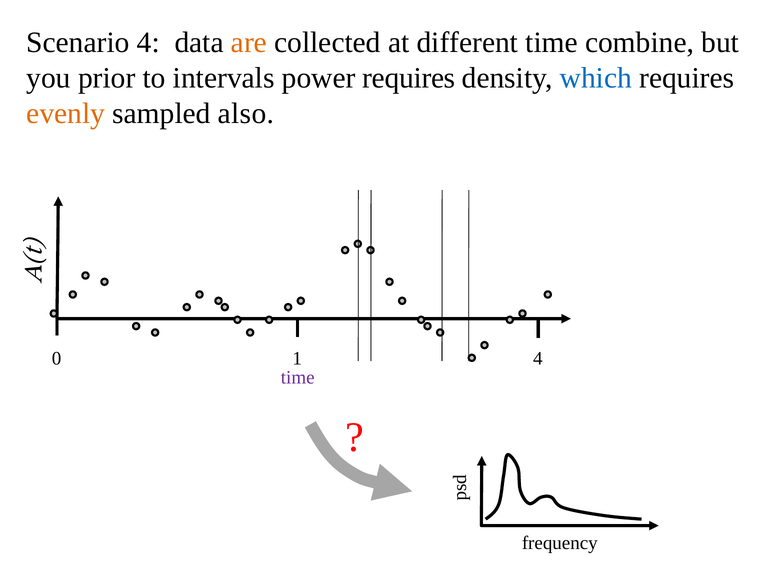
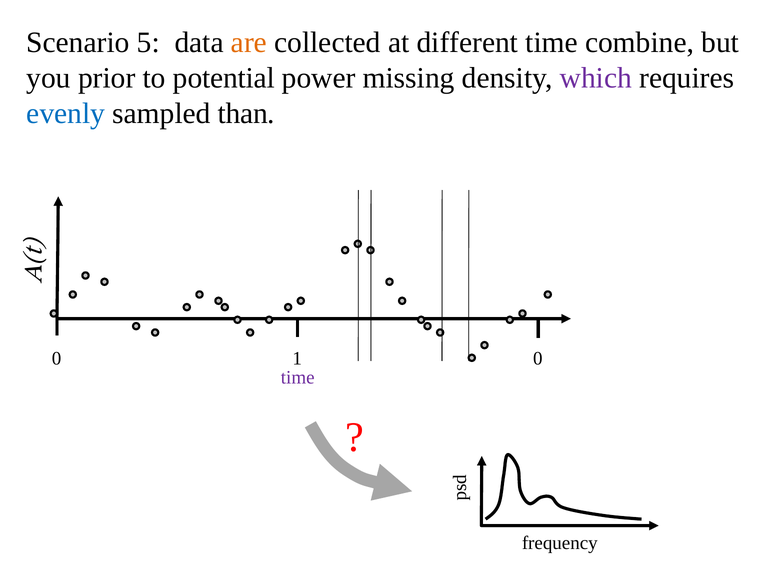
Scenario 4: 4 -> 5
intervals: intervals -> potential
power requires: requires -> missing
which colour: blue -> purple
evenly colour: orange -> blue
also: also -> than
1 4: 4 -> 0
